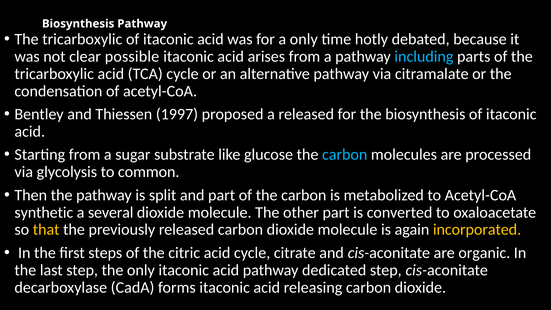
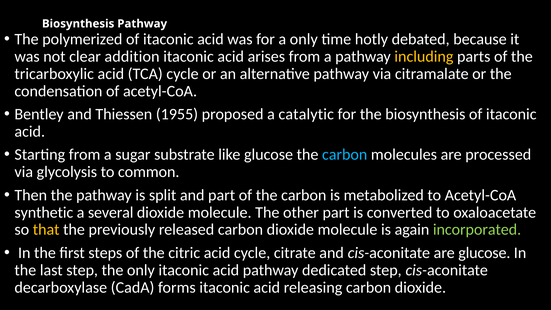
tricarboxylic at (82, 39): tricarboxylic -> polymerized
possible: possible -> addition
including colour: light blue -> yellow
1997: 1997 -> 1955
a released: released -> catalytic
incorporated colour: yellow -> light green
are organic: organic -> glucose
